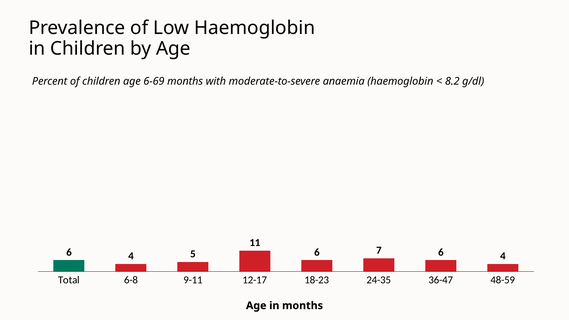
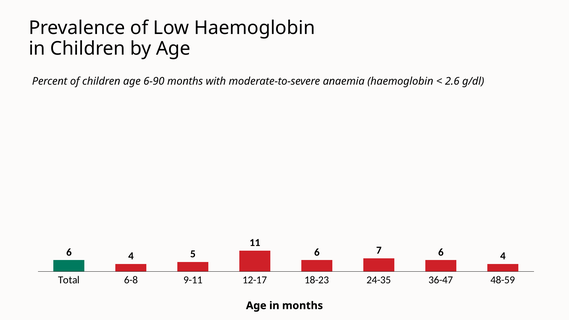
6-69: 6-69 -> 6-90
8.2: 8.2 -> 2.6
